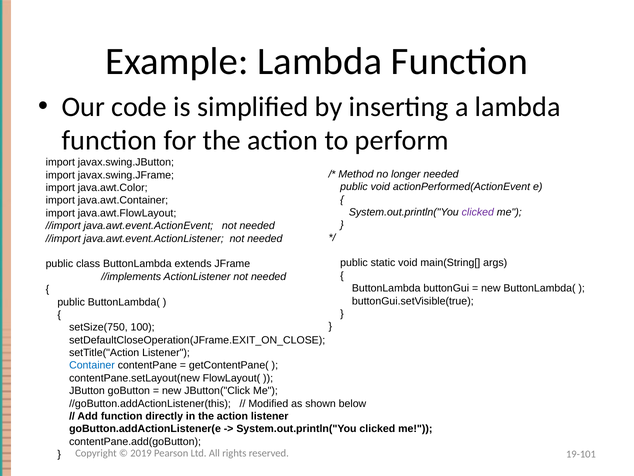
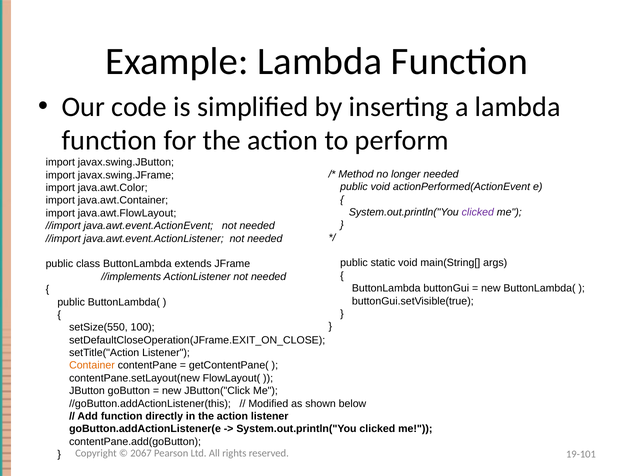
setSize(750: setSize(750 -> setSize(550
Container colour: blue -> orange
2019: 2019 -> 2067
